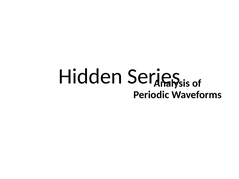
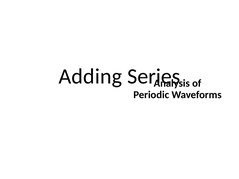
Hidden: Hidden -> Adding
